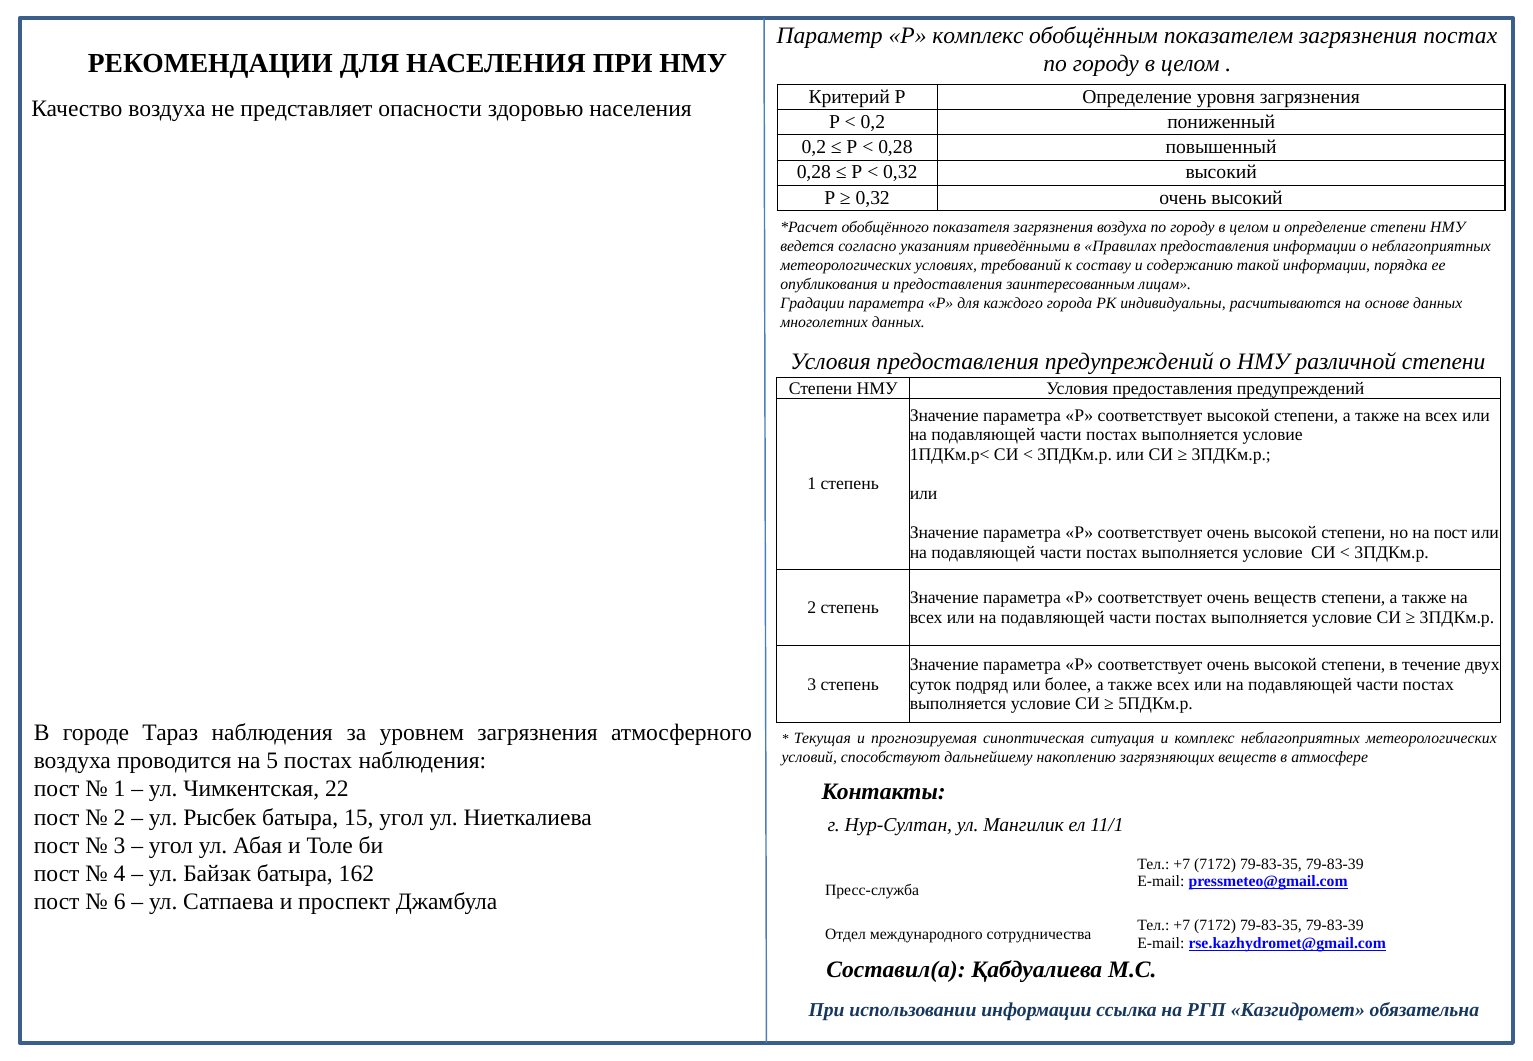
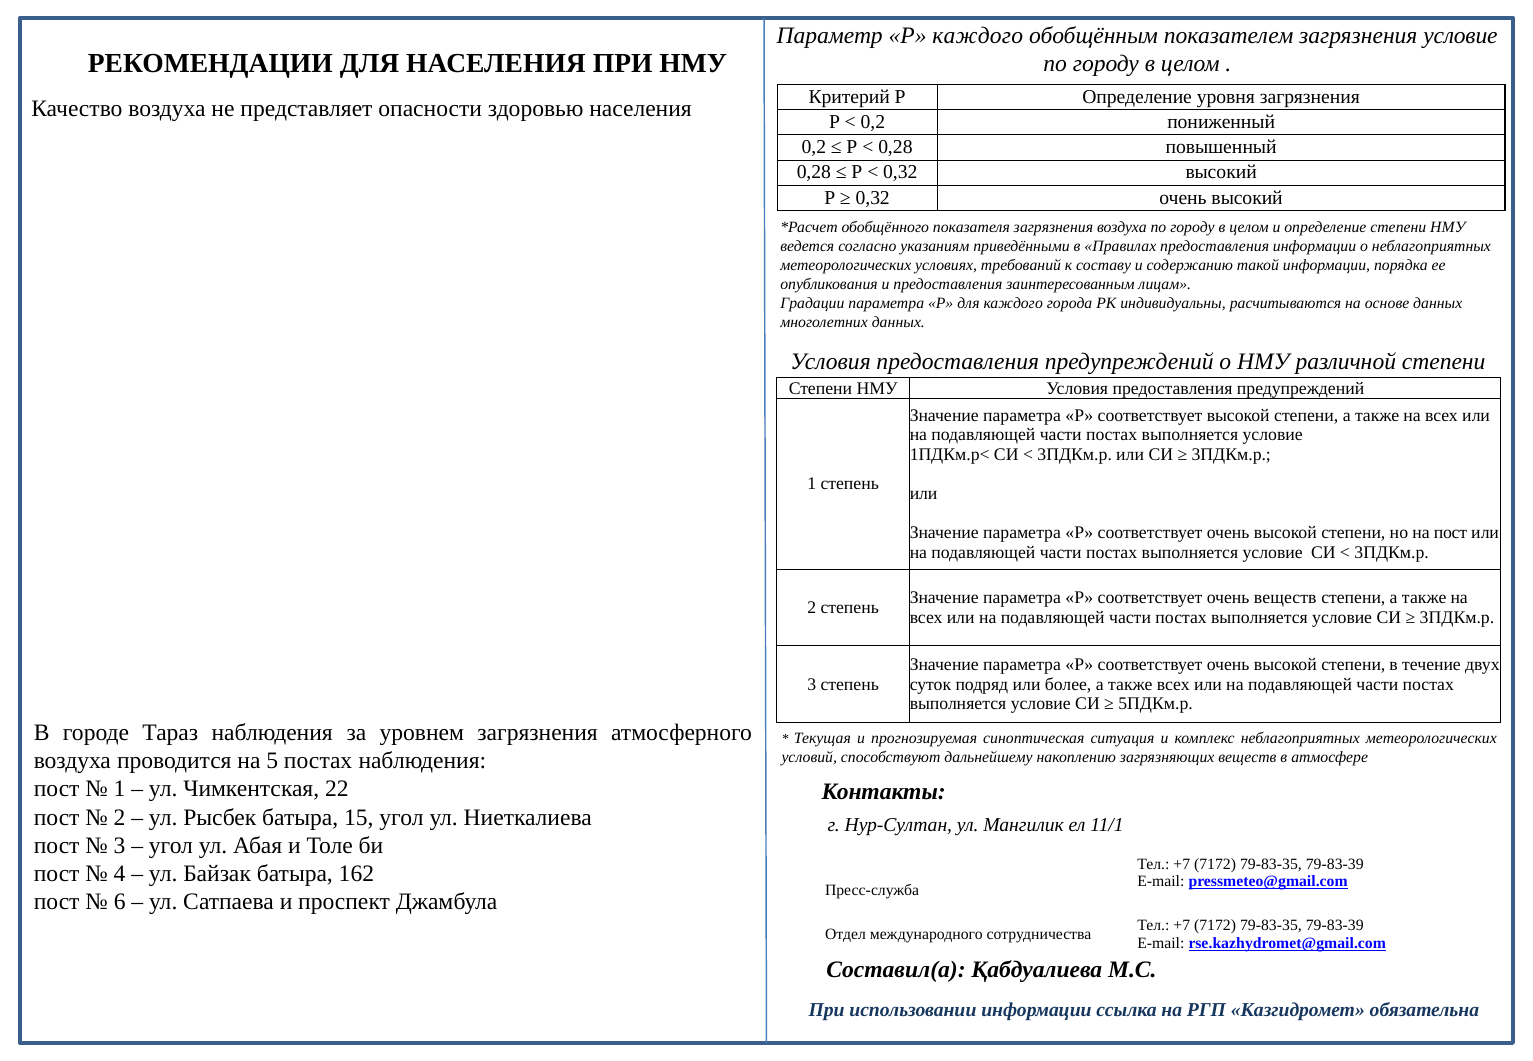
Р комплекс: комплекс -> каждого
загрязнения постах: постах -> условие
